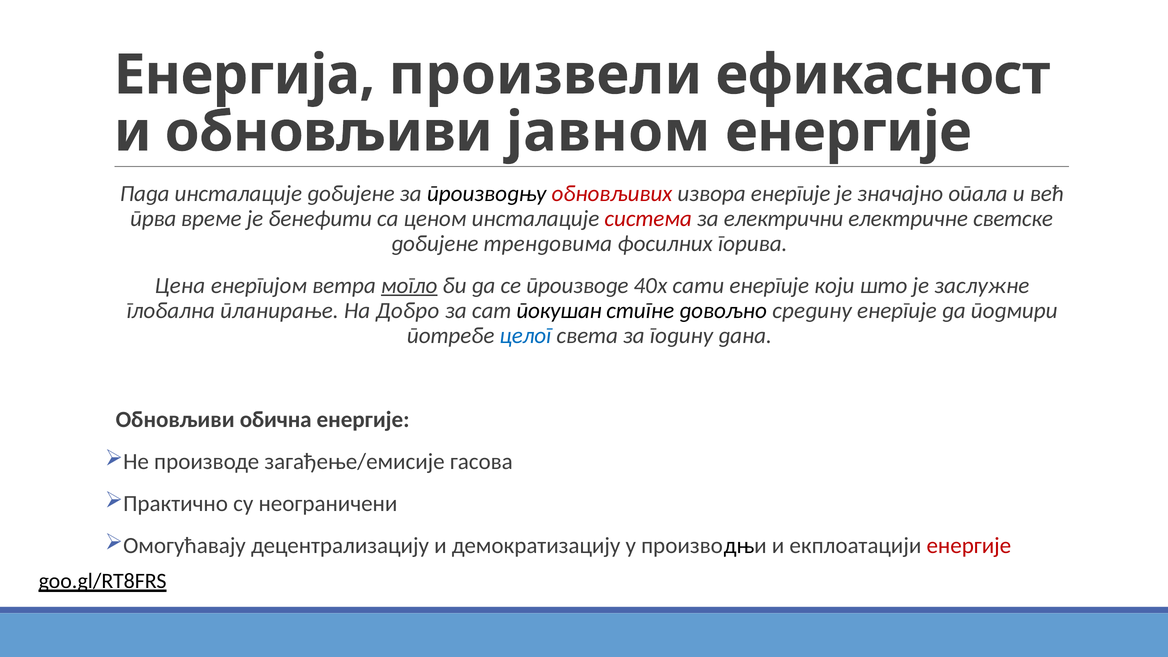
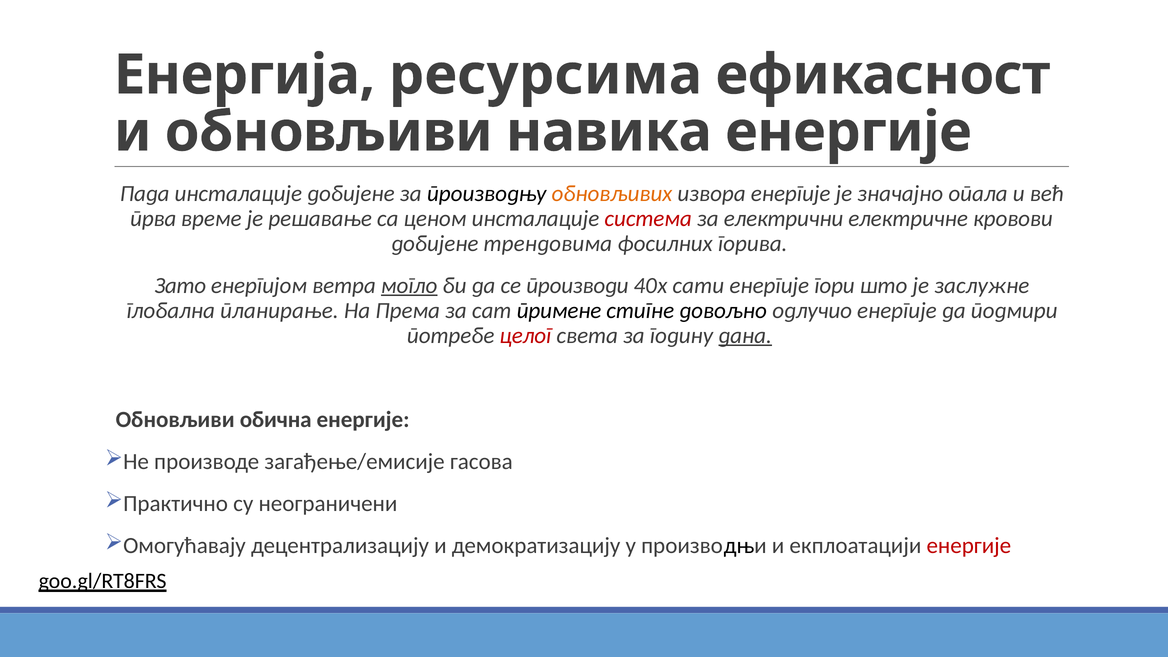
произвели: произвели -> ресурсима
јавном: јавном -> навика
обновљивих colour: red -> orange
бенефити: бенефити -> решавање
светске: светске -> кровови
Цена: Цена -> Зато
се производе: производе -> производи
који: који -> гори
Добро: Добро -> Према
покушан: покушан -> примене
средину: средину -> одлучио
целог colour: blue -> red
дана underline: none -> present
